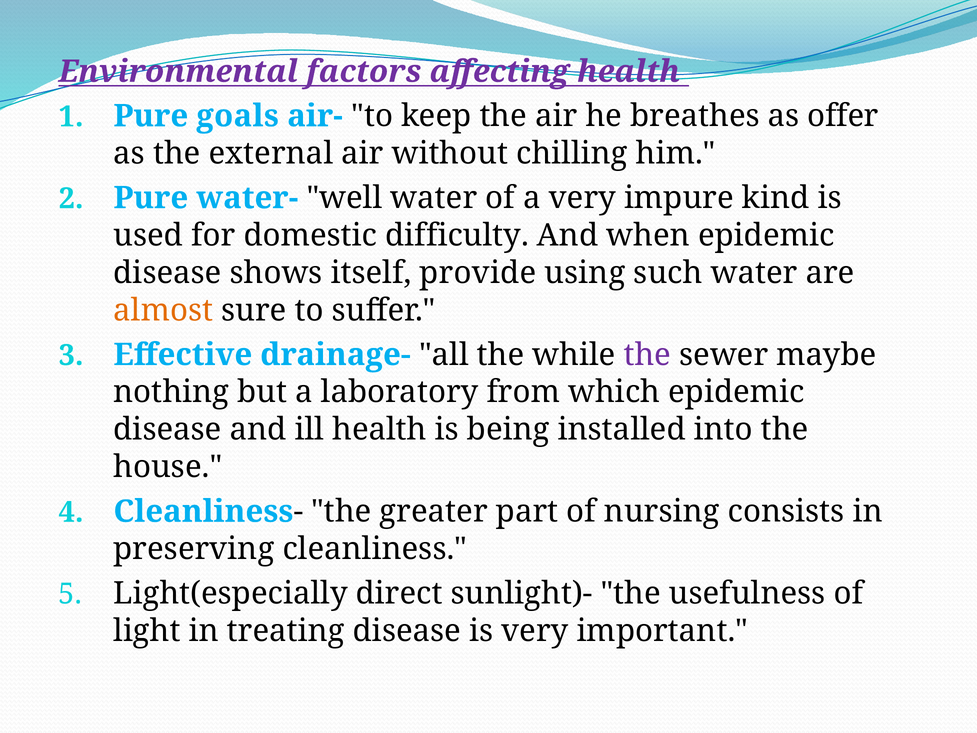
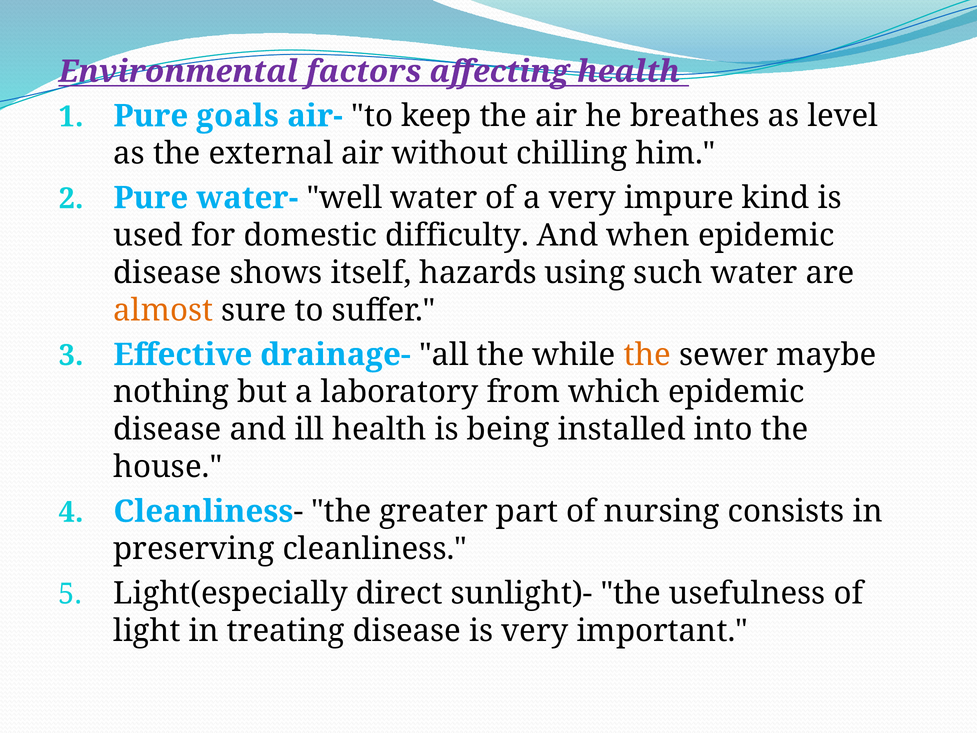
offer: offer -> level
provide: provide -> hazards
the at (647, 355) colour: purple -> orange
